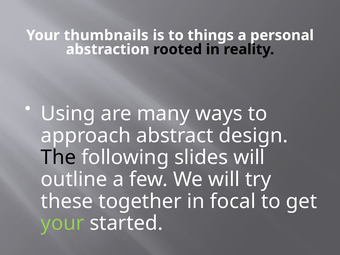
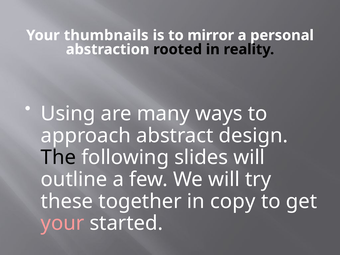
things: things -> mirror
focal: focal -> copy
your at (63, 223) colour: light green -> pink
